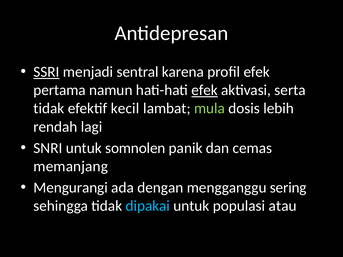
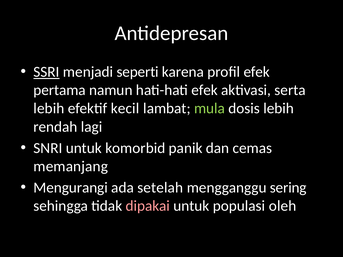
sentral: sentral -> seperti
efek at (205, 90) underline: present -> none
tidak at (49, 109): tidak -> lebih
somnolen: somnolen -> komorbid
dengan: dengan -> setelah
dipakai colour: light blue -> pink
atau: atau -> oleh
